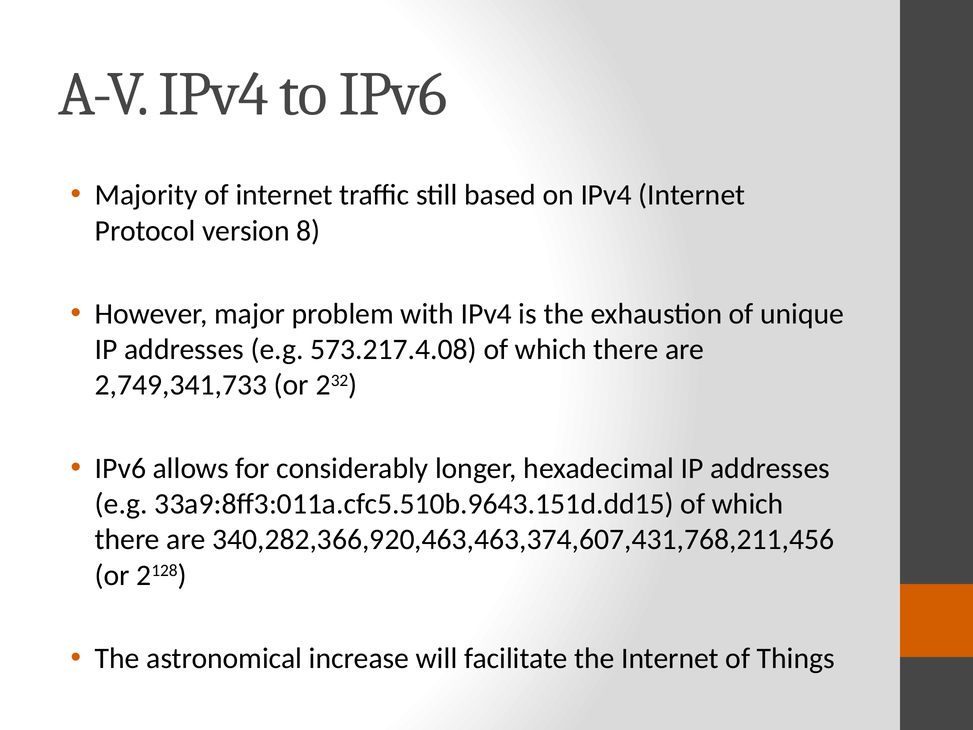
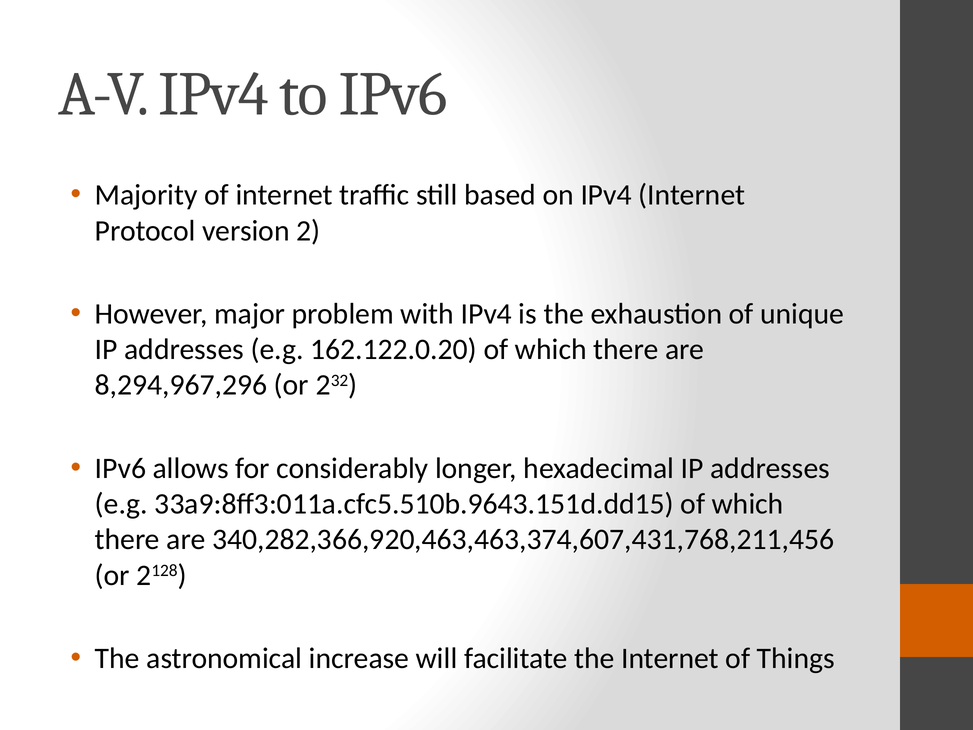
8: 8 -> 2
573.217.4.08: 573.217.4.08 -> 162.122.0.20
2,749,341,733: 2,749,341,733 -> 8,294,967,296
